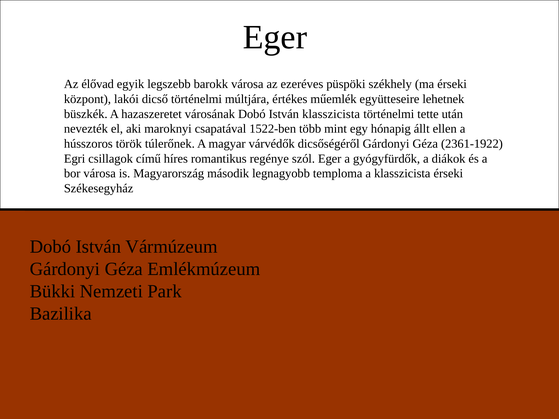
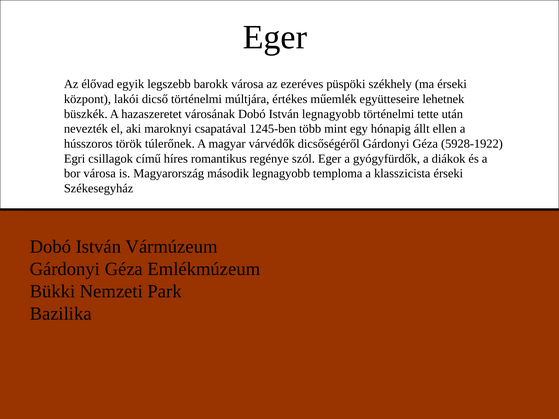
István klasszicista: klasszicista -> legnagyobb
1522-ben: 1522-ben -> 1245-ben
2361-1922: 2361-1922 -> 5928-1922
